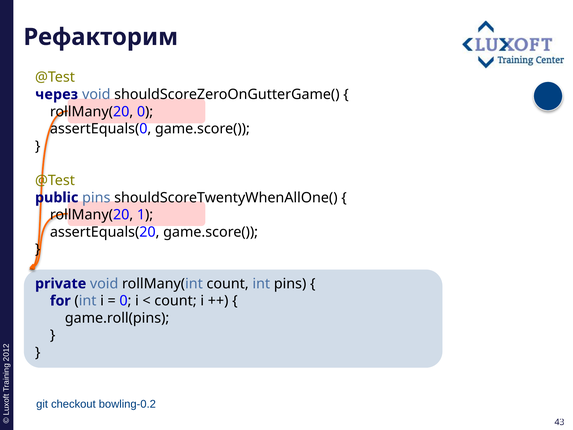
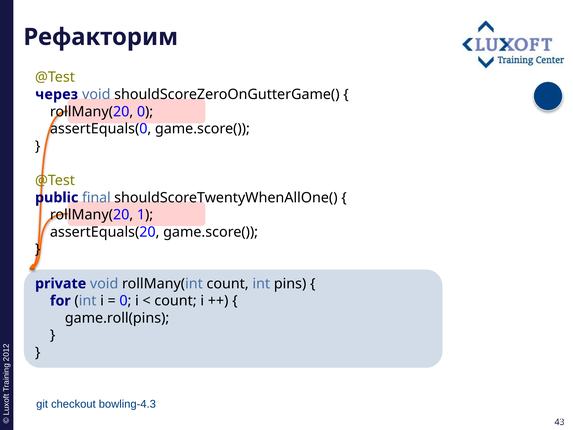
public pins: pins -> final
bowling-0.2: bowling-0.2 -> bowling-4.3
